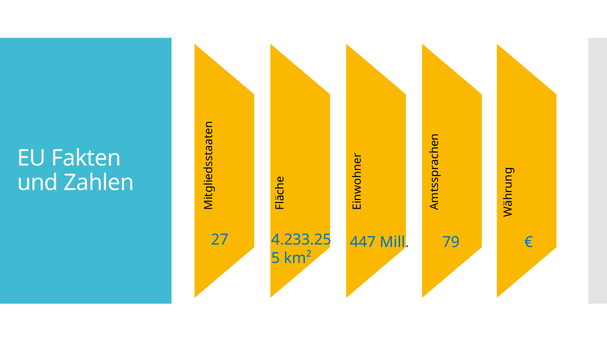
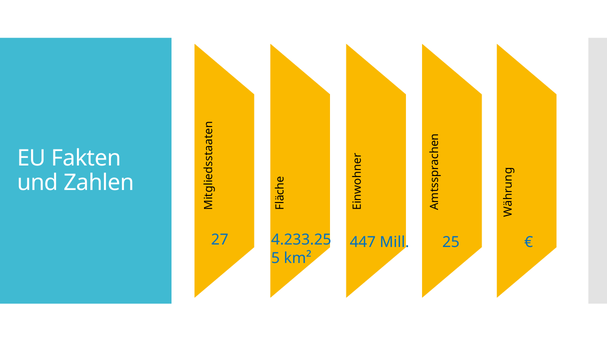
79: 79 -> 25
